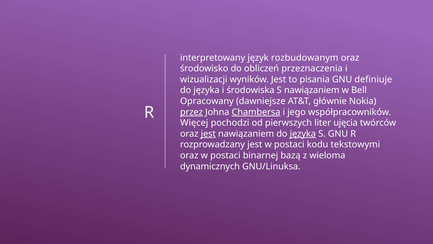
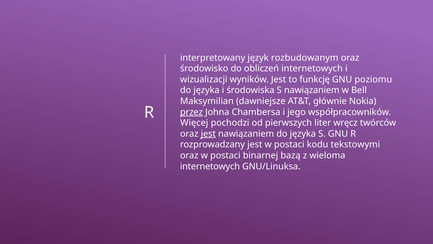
obliczeń przeznaczenia: przeznaczenia -> internetowych
pisania: pisania -> funkcję
definiuje: definiuje -> poziomu
Opracowany: Opracowany -> Maksymilian
Chambersa underline: present -> none
ujęcia: ujęcia -> wręcz
języka at (303, 134) underline: present -> none
dynamicznych at (210, 166): dynamicznych -> internetowych
